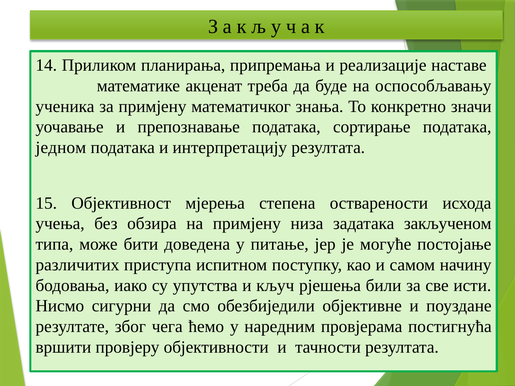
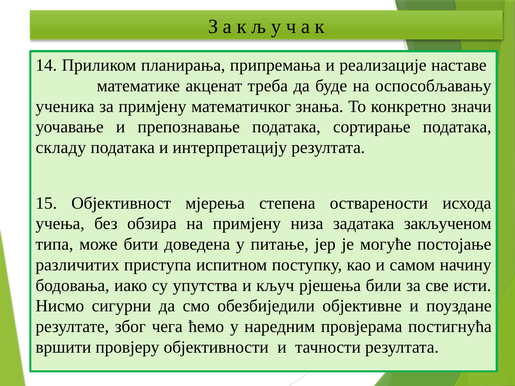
једном: једном -> складу
